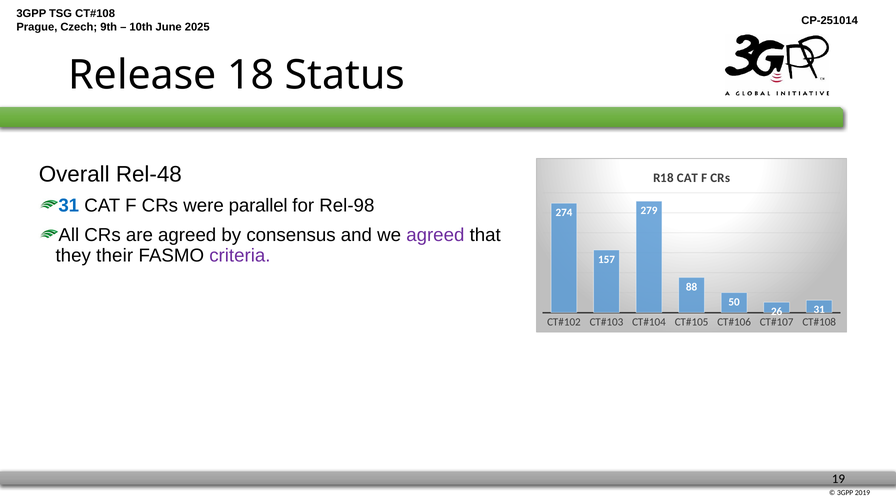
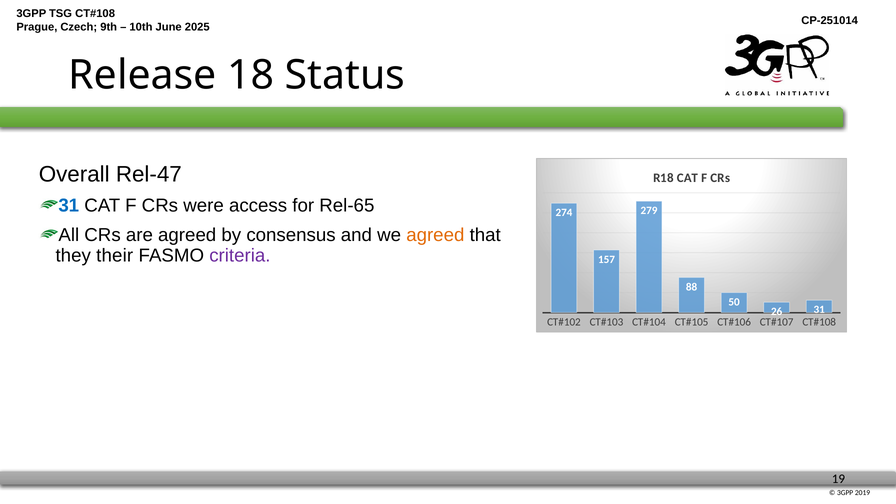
Rel-48: Rel-48 -> Rel-47
parallel: parallel -> access
Rel-98: Rel-98 -> Rel-65
agreed at (435, 235) colour: purple -> orange
